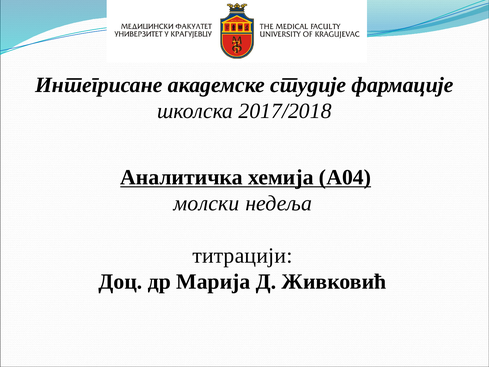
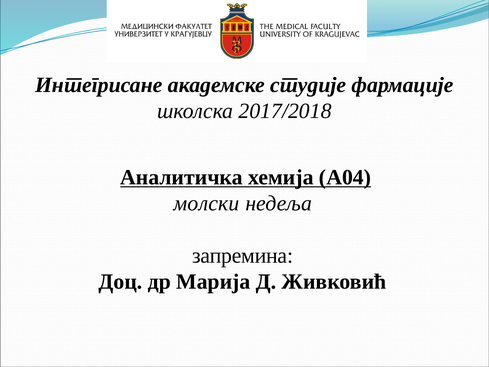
титрацији: титрацији -> запремина
